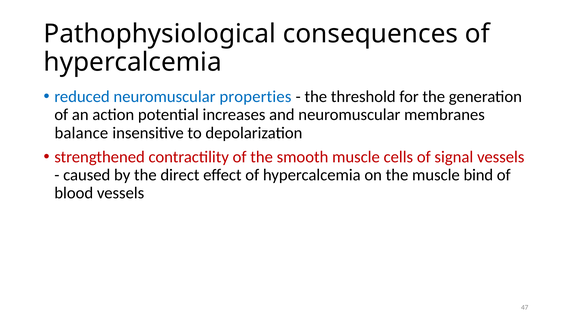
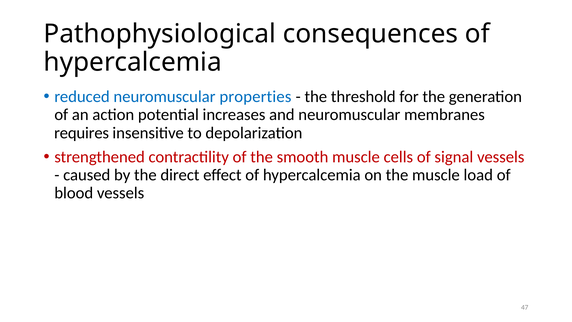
balance: balance -> requires
bind: bind -> load
